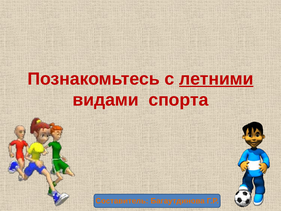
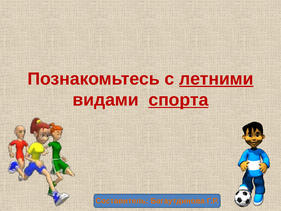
спорта underline: none -> present
